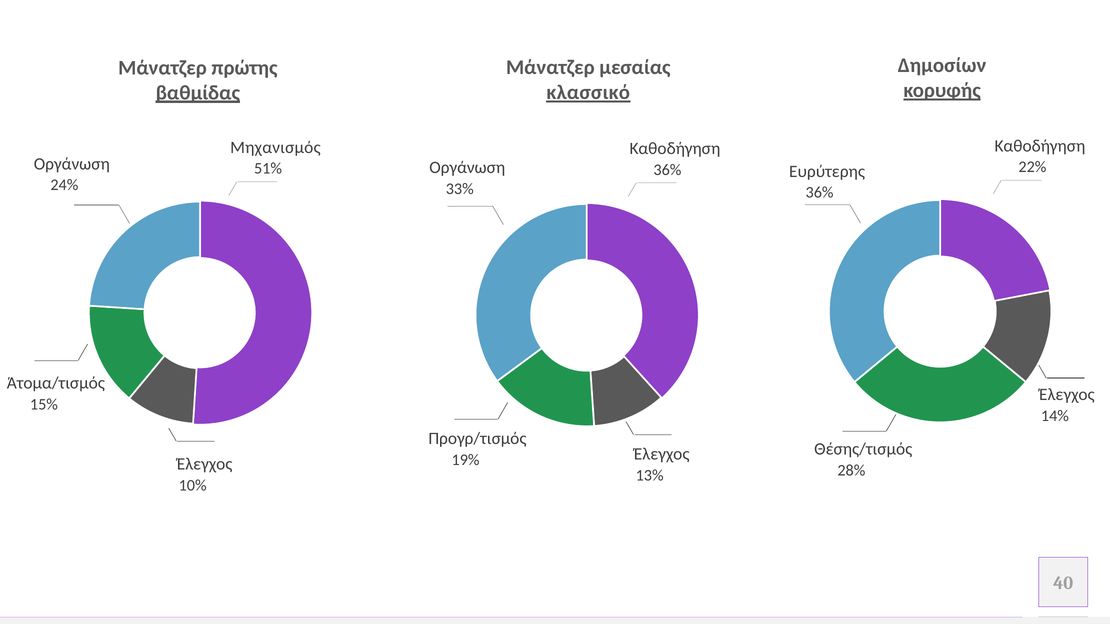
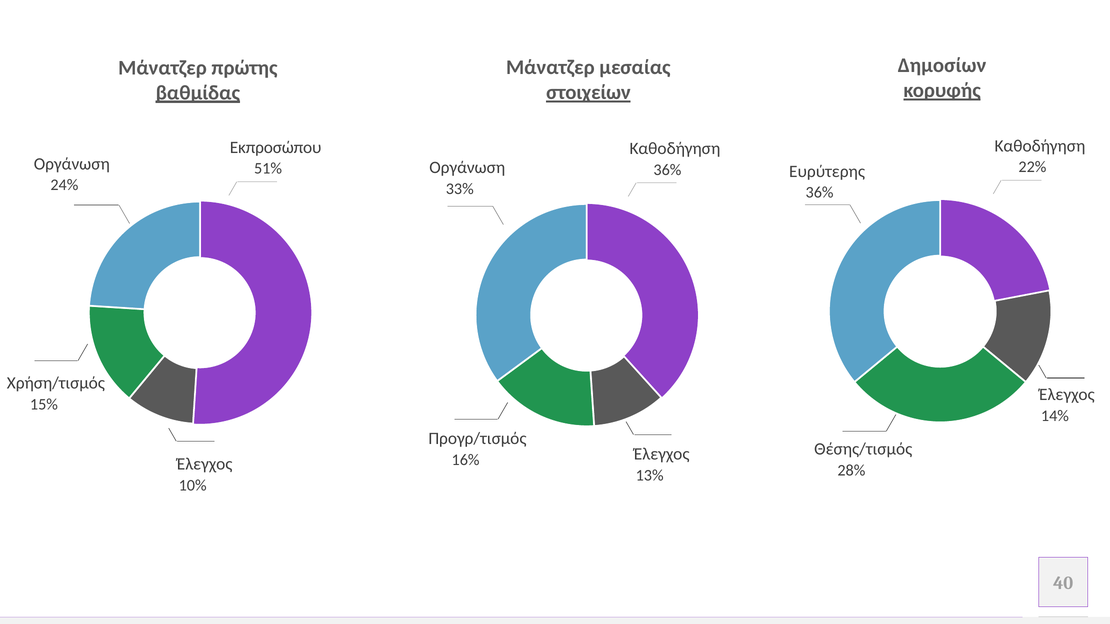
κλασσικό: κλασσικό -> στοιχείων
Μηχανισμός: Μηχανισμός -> Εκπροσώπου
Άτομα/τισμός: Άτομα/τισμός -> Χρήση/τισμός
19%: 19% -> 16%
